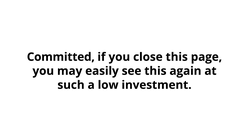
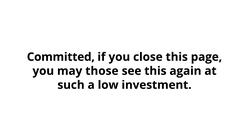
easily: easily -> those
